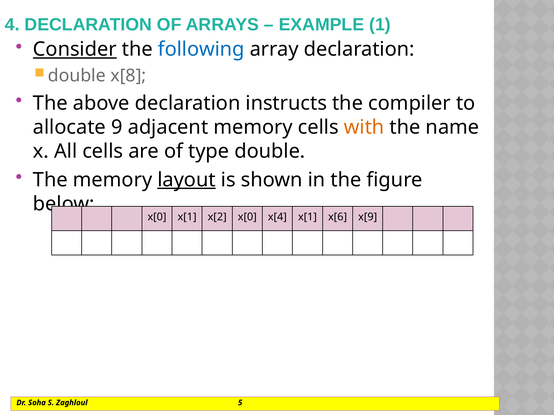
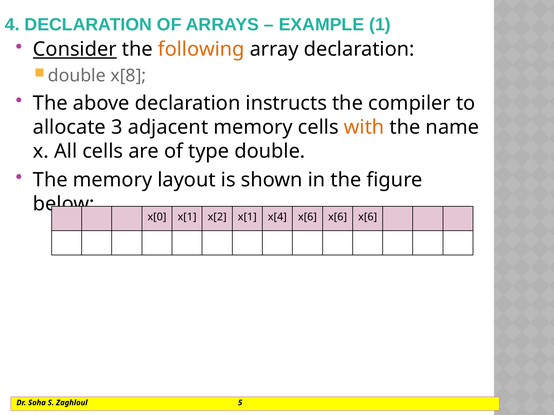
following colour: blue -> orange
9: 9 -> 3
layout underline: present -> none
x[2 x[0: x[0 -> x[1
x[4 x[1: x[1 -> x[6
x[9 at (368, 217): x[9 -> x[6
